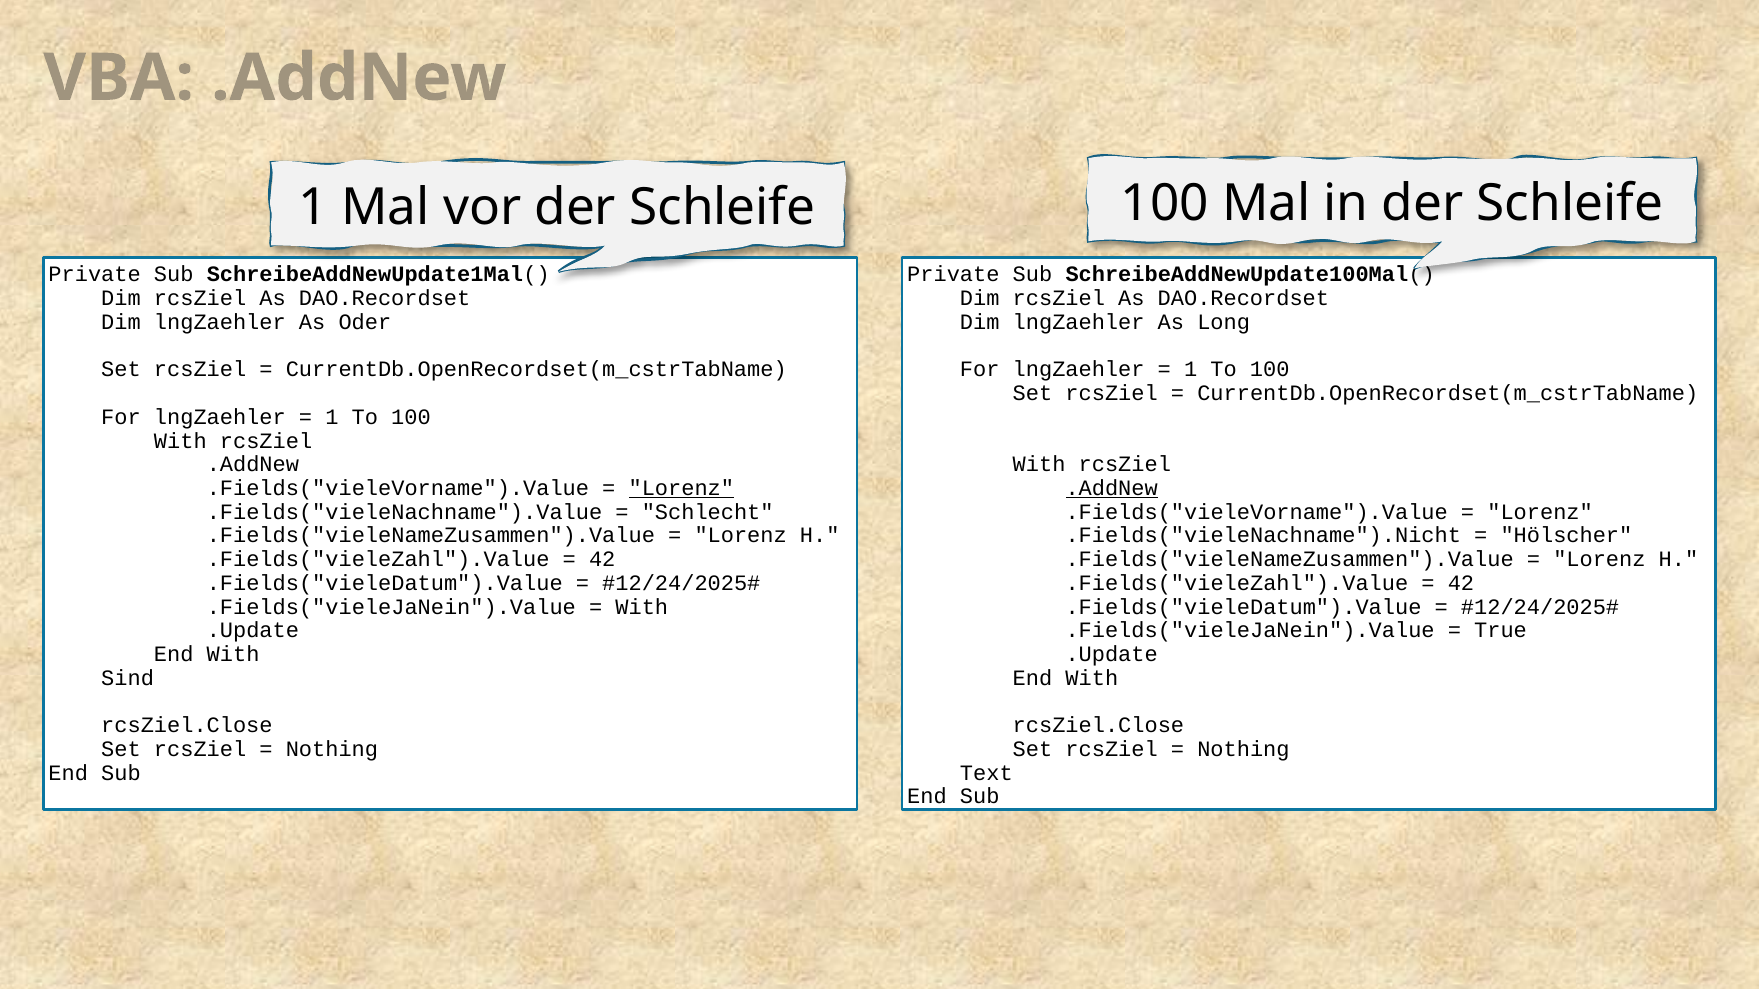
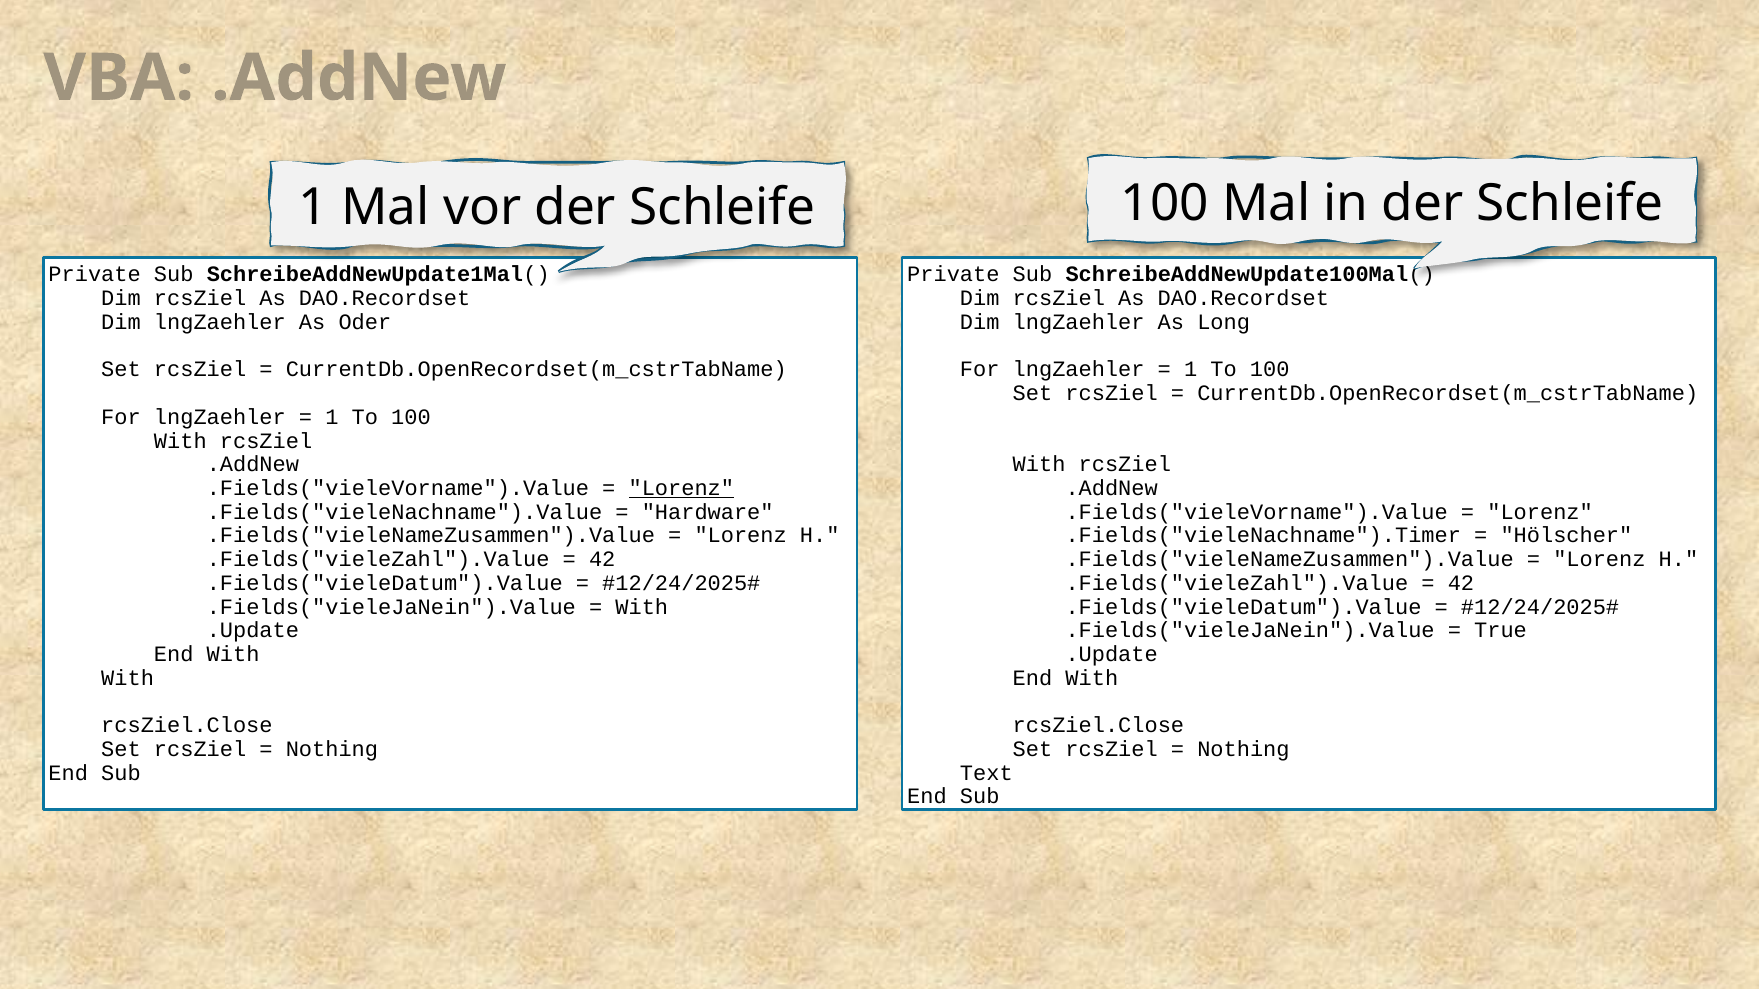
.AddNew at (1112, 488) underline: present -> none
Schlecht: Schlecht -> Hardware
.Fields("vieleNachname").Nicht: .Fields("vieleNachname").Nicht -> .Fields("vieleNachname").Timer
Sind at (128, 678): Sind -> With
